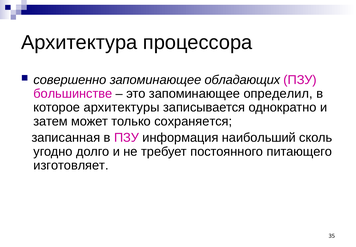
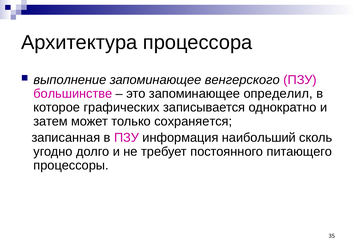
совершенно: совершенно -> выполнение
обладающих: обладающих -> венгерского
архитектуры: архитектуры -> графических
изготовляет: изготовляет -> процессоры
